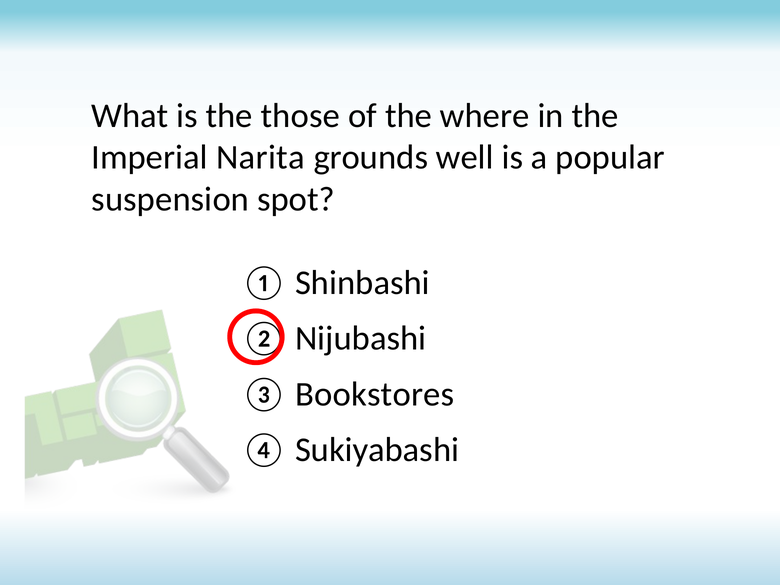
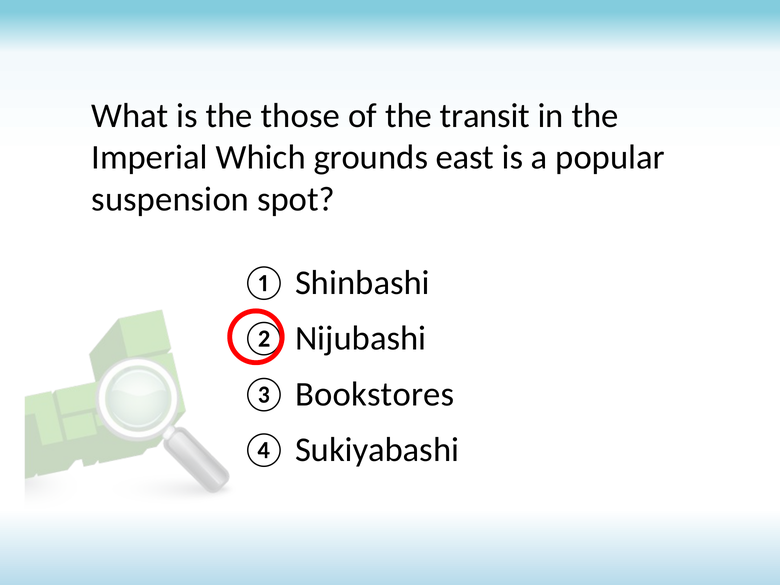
where: where -> transit
Narita: Narita -> Which
well: well -> east
